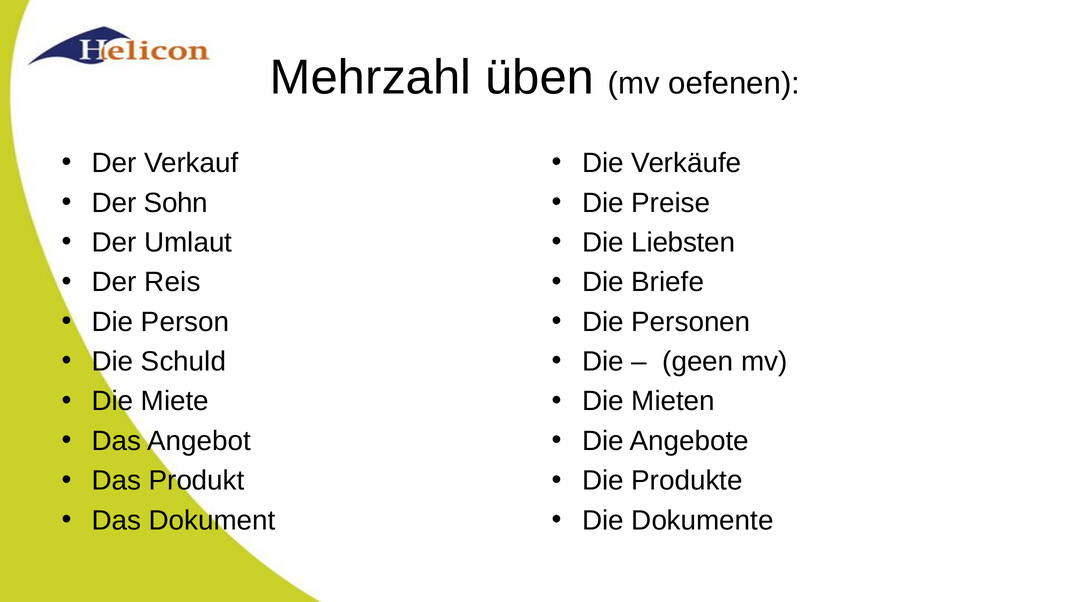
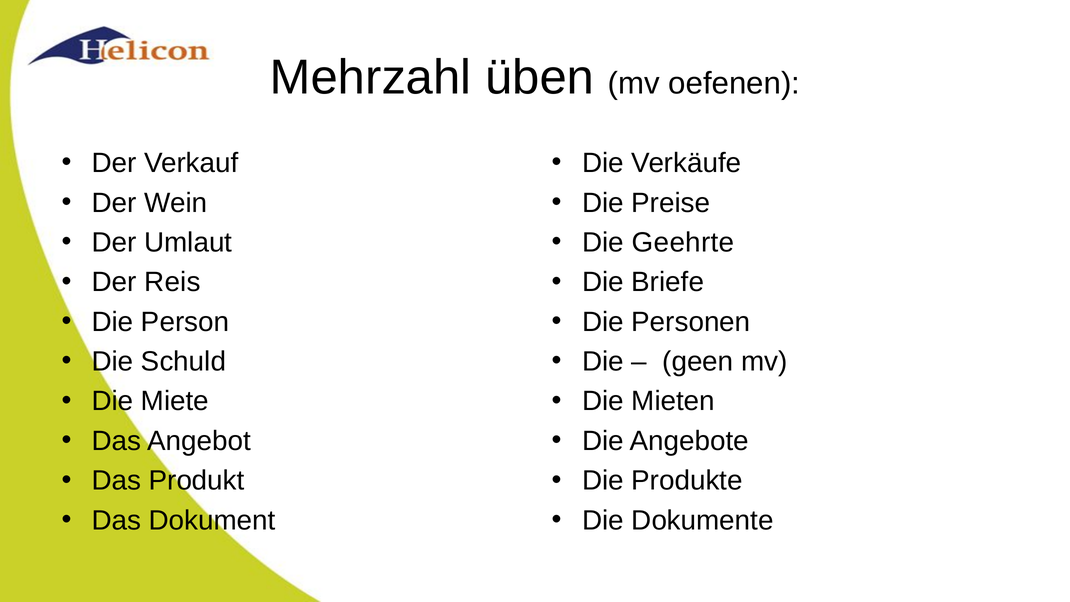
Sohn: Sohn -> Wein
Liebsten: Liebsten -> Geehrte
